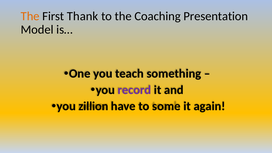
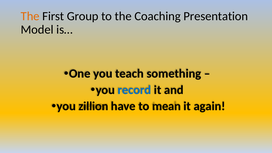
Thank: Thank -> Group
record colour: purple -> blue
some: some -> mean
